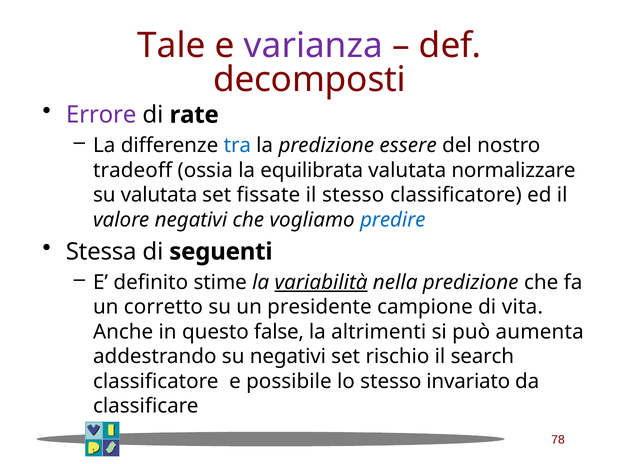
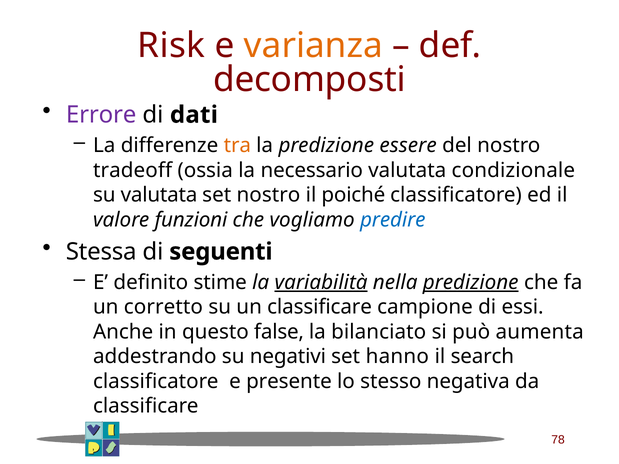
Tale: Tale -> Risk
varianza colour: purple -> orange
rate: rate -> dati
tra colour: blue -> orange
equilibrata: equilibrata -> necessario
normalizzare: normalizzare -> condizionale
set fissate: fissate -> nostro
il stesso: stesso -> poiché
valore negativi: negativi -> funzioni
predizione at (471, 282) underline: none -> present
un presidente: presidente -> classificare
vita: vita -> essi
altrimenti: altrimenti -> bilanciato
rischio: rischio -> hanno
possibile: possibile -> presente
invariato: invariato -> negativa
